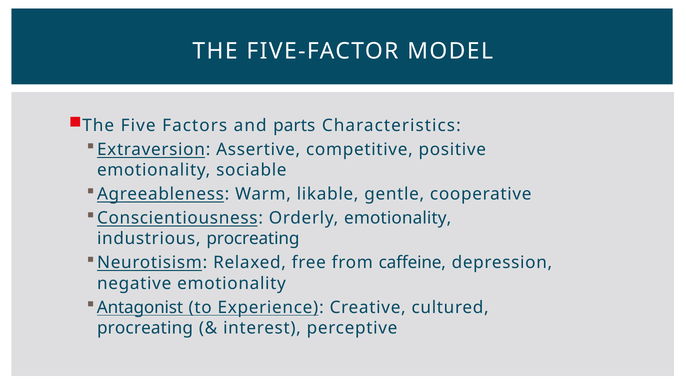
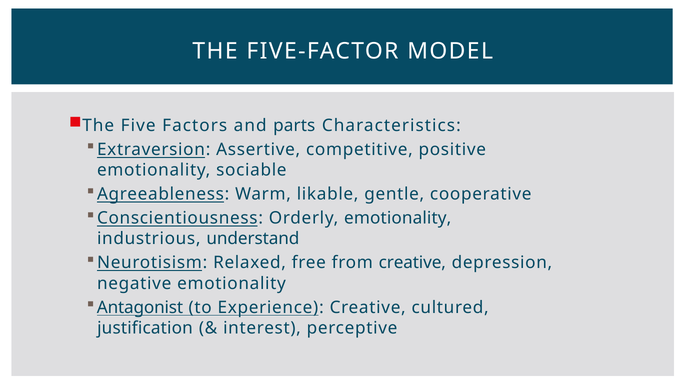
industrious procreating: procreating -> understand
from caffeine: caffeine -> creative
procreating at (145, 328): procreating -> justification
